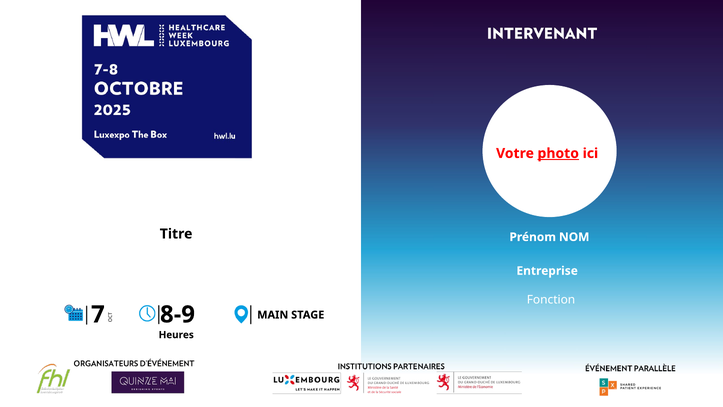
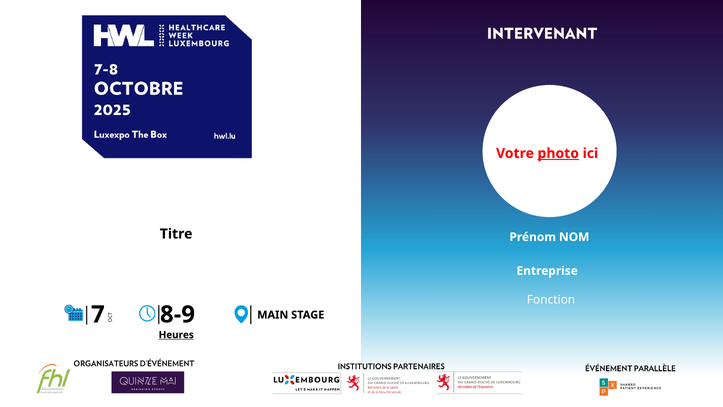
Heures underline: none -> present
